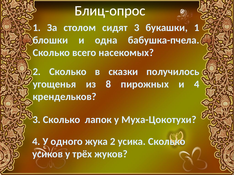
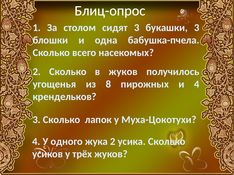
букашки 1: 1 -> 3
в сказки: сказки -> жуков
